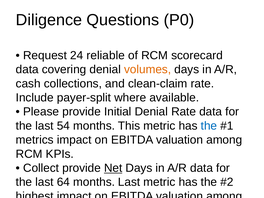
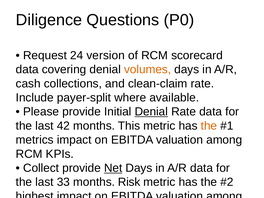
reliable: reliable -> version
Denial at (151, 112) underline: none -> present
54: 54 -> 42
the at (209, 126) colour: blue -> orange
64: 64 -> 33
months Last: Last -> Risk
